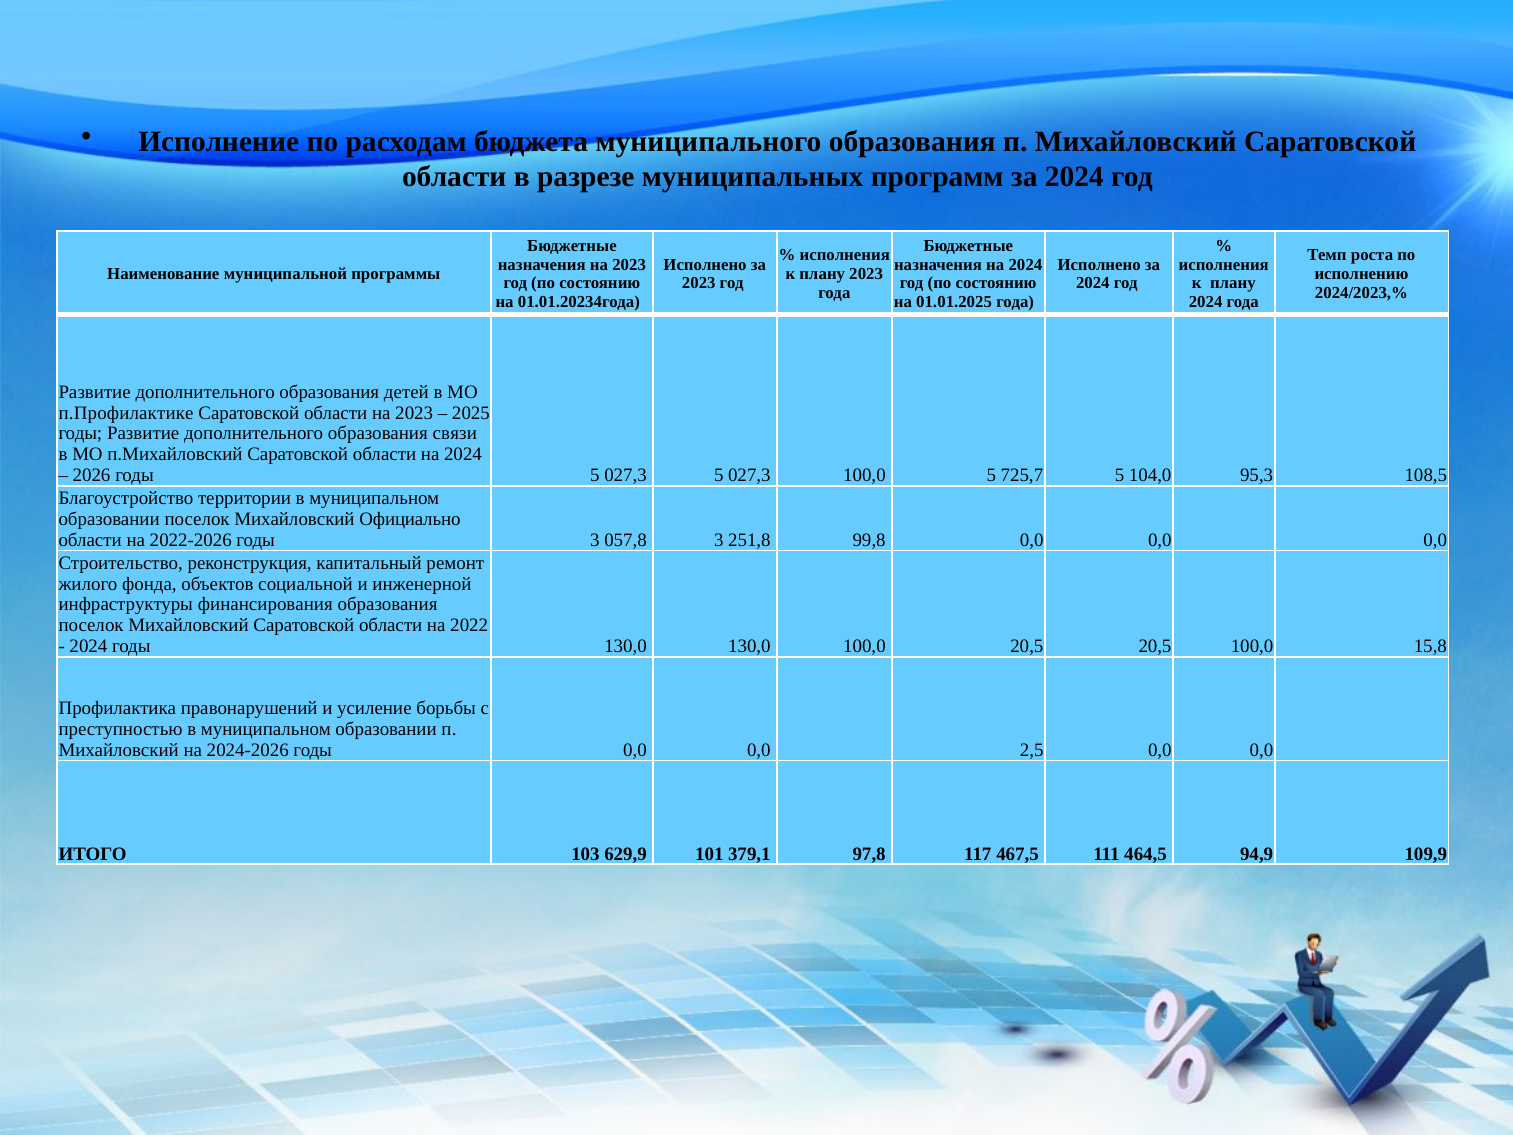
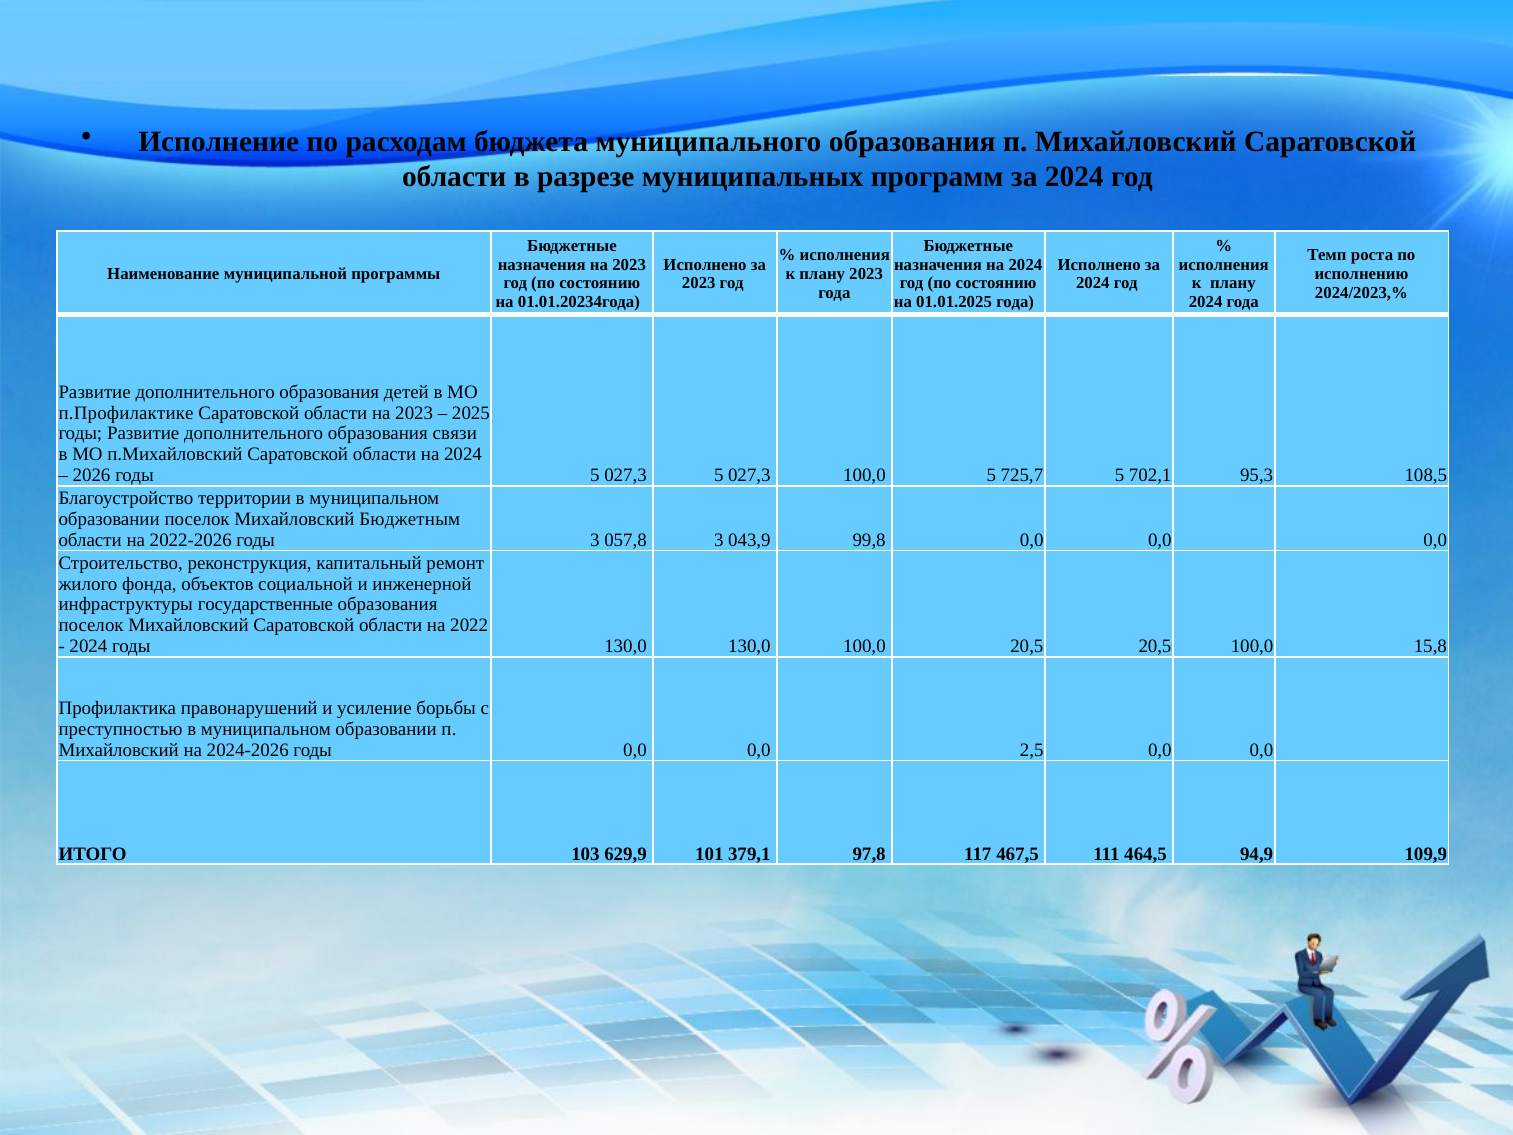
104,0: 104,0 -> 702,1
Официально: Официально -> Бюджетным
251,8: 251,8 -> 043,9
финансирования: финансирования -> государственные
